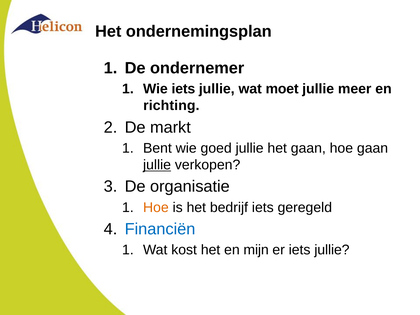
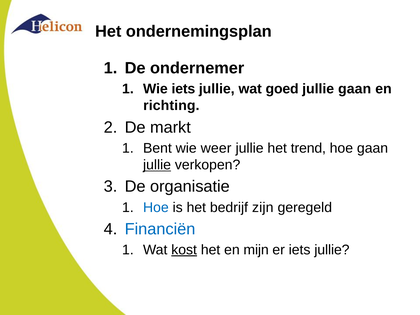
moet: moet -> goed
jullie meer: meer -> gaan
goed: goed -> weer
het gaan: gaan -> trend
Hoe at (156, 207) colour: orange -> blue
bedrijf iets: iets -> zijn
kost underline: none -> present
